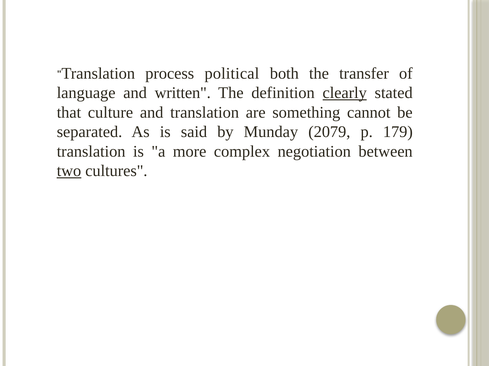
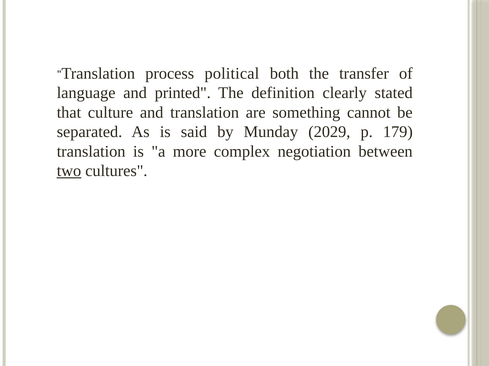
written: written -> printed
clearly underline: present -> none
2079: 2079 -> 2029
